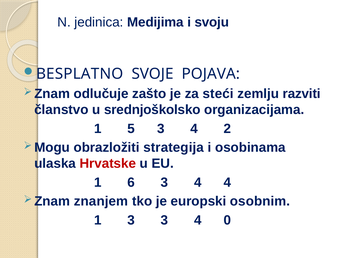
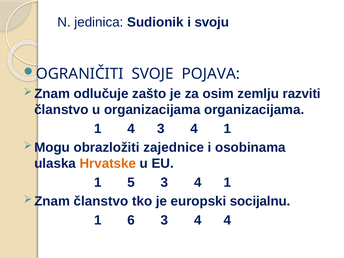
Medijima: Medijima -> Sudionik
BESPLATNO: BESPLATNO -> OGRANIČITI
steći: steći -> osim
u srednjoškolsko: srednjoškolsko -> organizacijama
1 5: 5 -> 4
2 at (227, 129): 2 -> 1
strategija: strategija -> zajednice
Hrvatske colour: red -> orange
6: 6 -> 5
4 at (227, 182): 4 -> 1
znanjem at (101, 201): znanjem -> članstvo
osobnim: osobnim -> socijalnu
1 3: 3 -> 6
4 0: 0 -> 4
